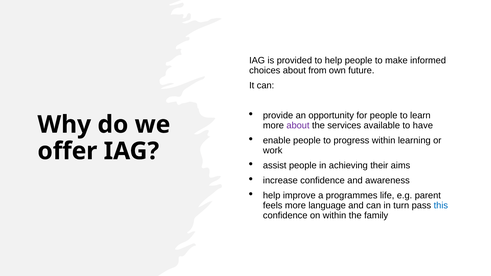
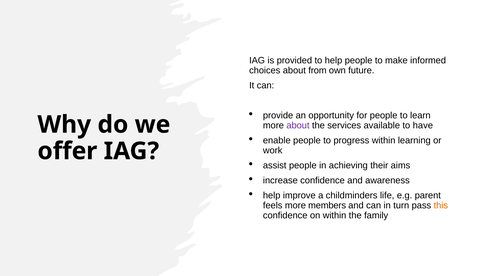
programmes: programmes -> childminders
language: language -> members
this colour: blue -> orange
